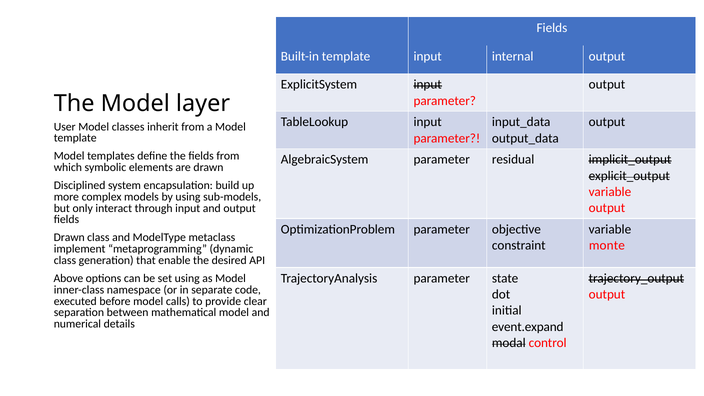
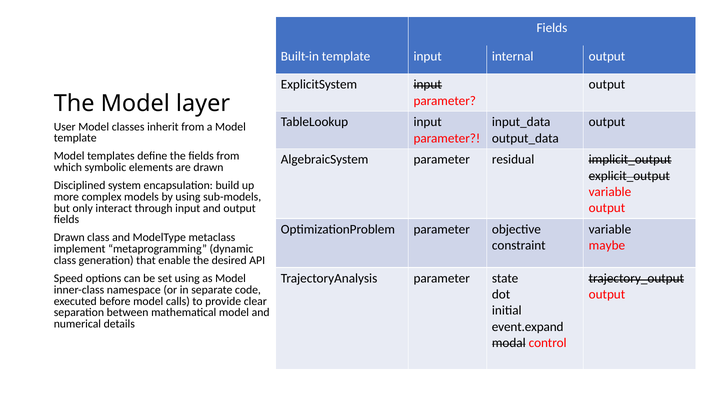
monte: monte -> maybe
Above: Above -> Speed
